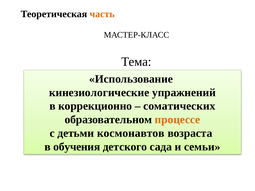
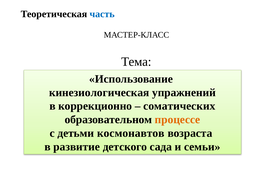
часть colour: orange -> blue
кинезиологические: кинезиологические -> кинезиологическая
обучения: обучения -> развитие
